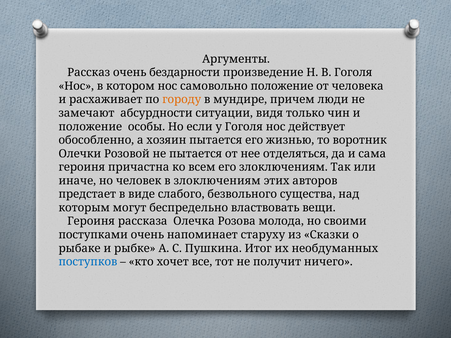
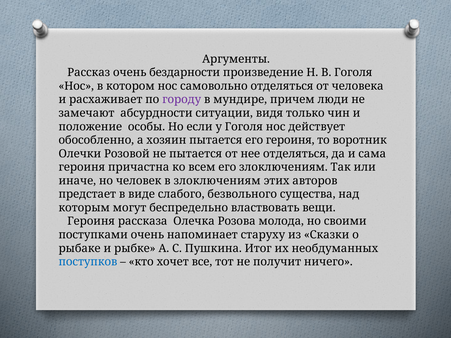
самовольно положение: положение -> отделяться
городу colour: orange -> purple
его жизнью: жизнью -> героиня
